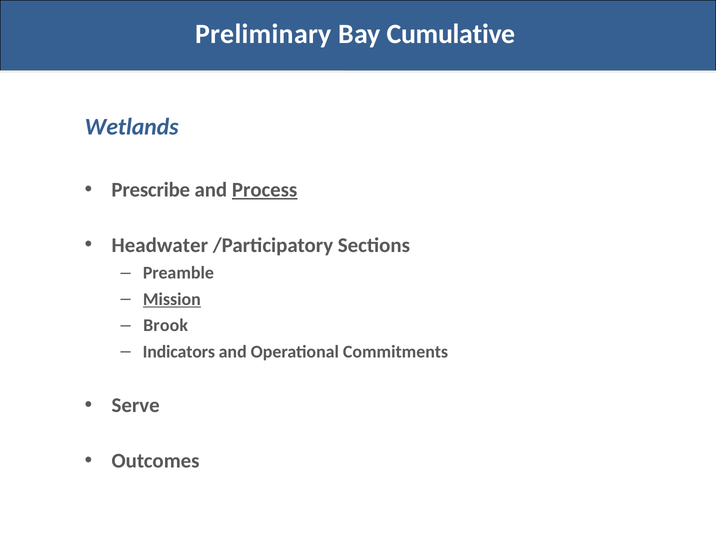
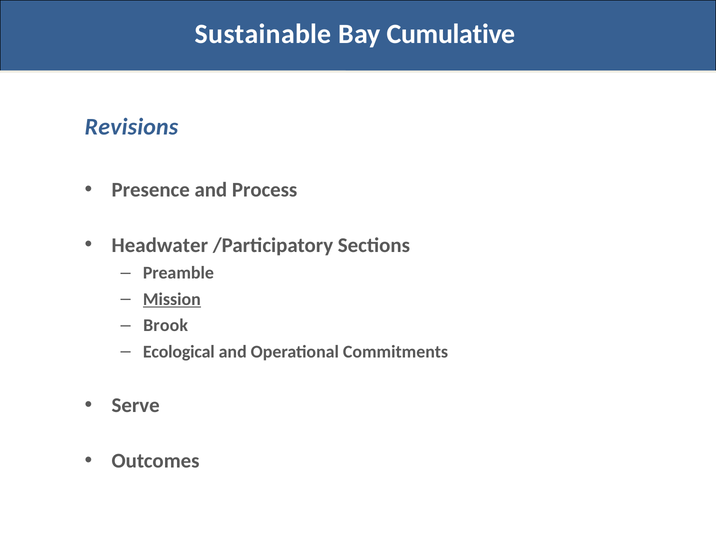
Preliminary: Preliminary -> Sustainable
Wetlands: Wetlands -> Revisions
Prescribe: Prescribe -> Presence
Process underline: present -> none
Indicators: Indicators -> Ecological
